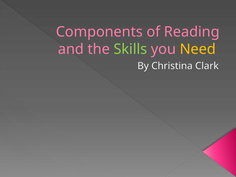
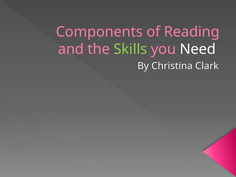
Need colour: yellow -> white
